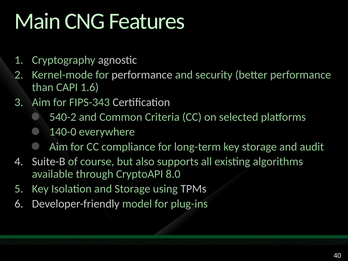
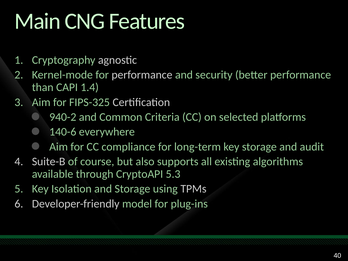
1.6: 1.6 -> 1.4
FIPS-343: FIPS-343 -> FIPS-325
540-2: 540-2 -> 940-2
140-0: 140-0 -> 140-6
8.0: 8.0 -> 5.3
